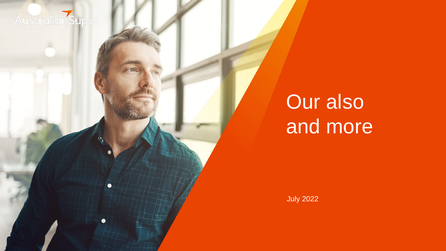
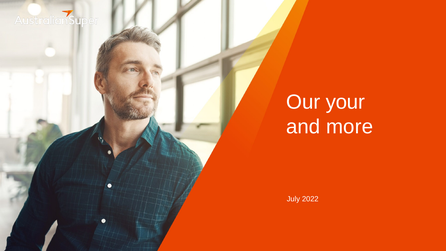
also: also -> your
